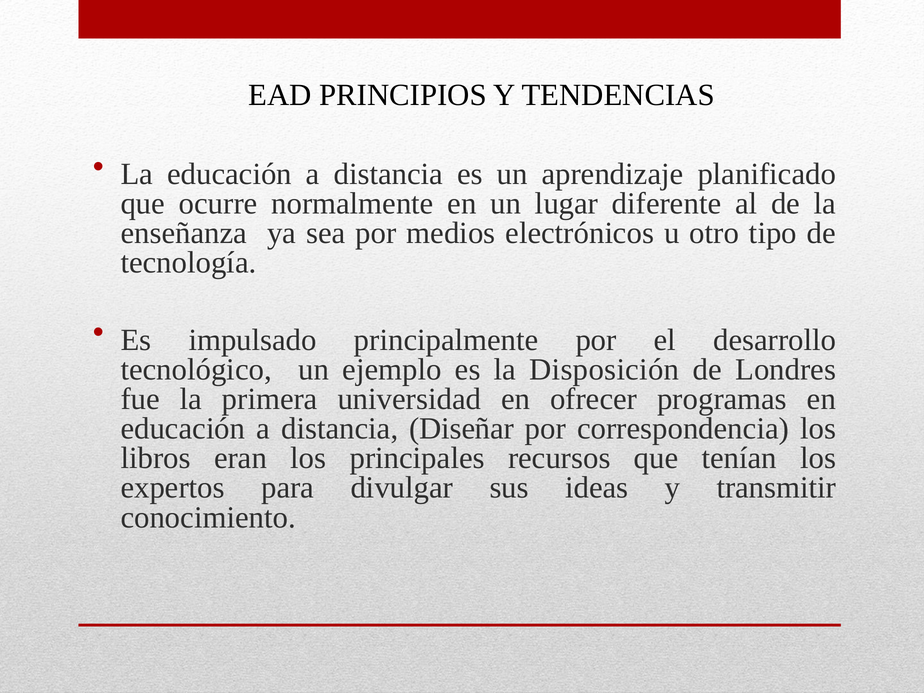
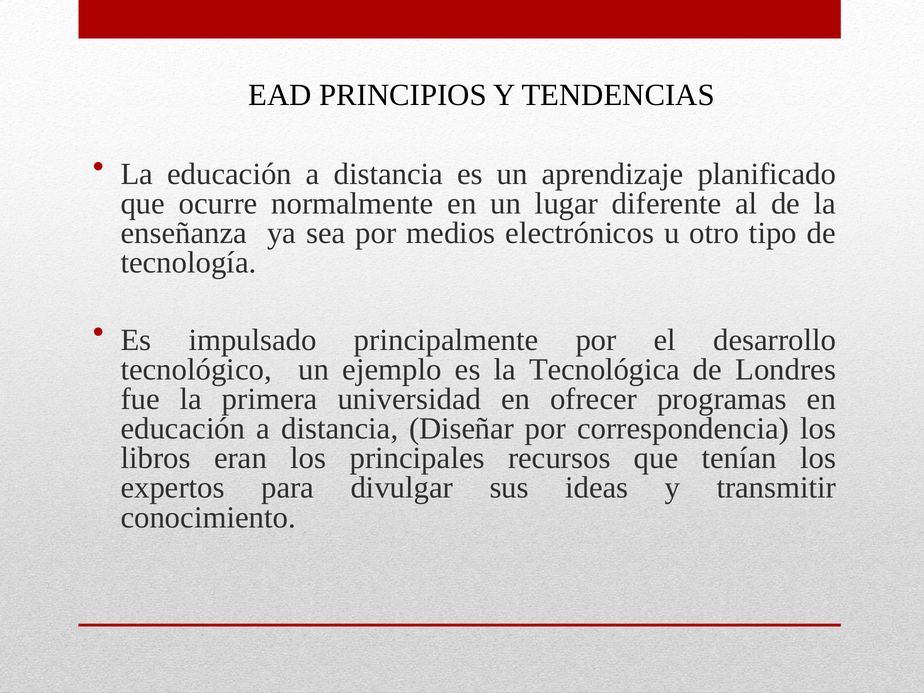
Disposición: Disposición -> Tecnológica
